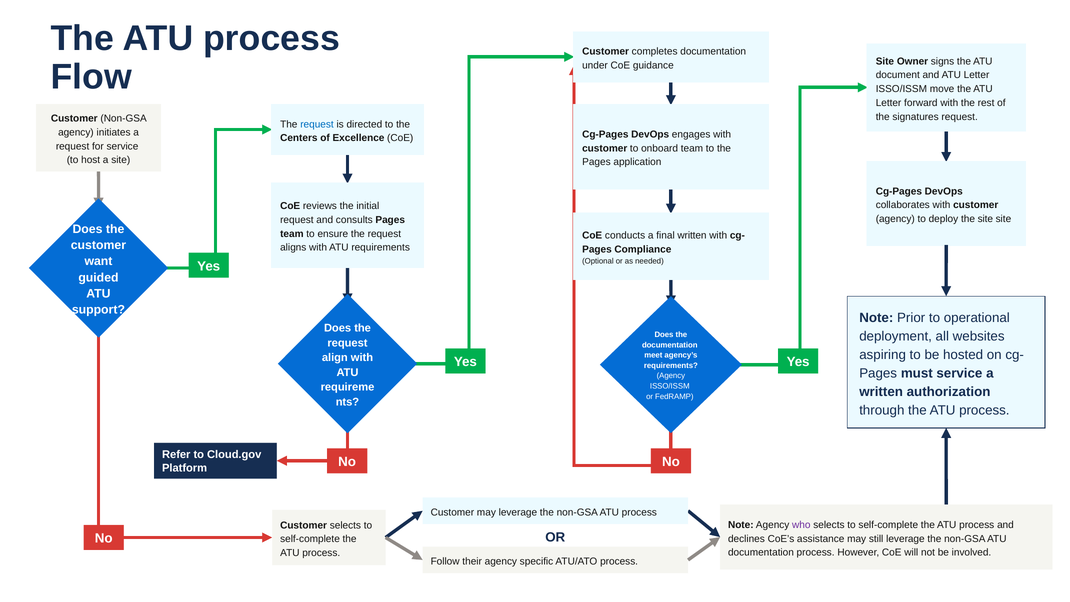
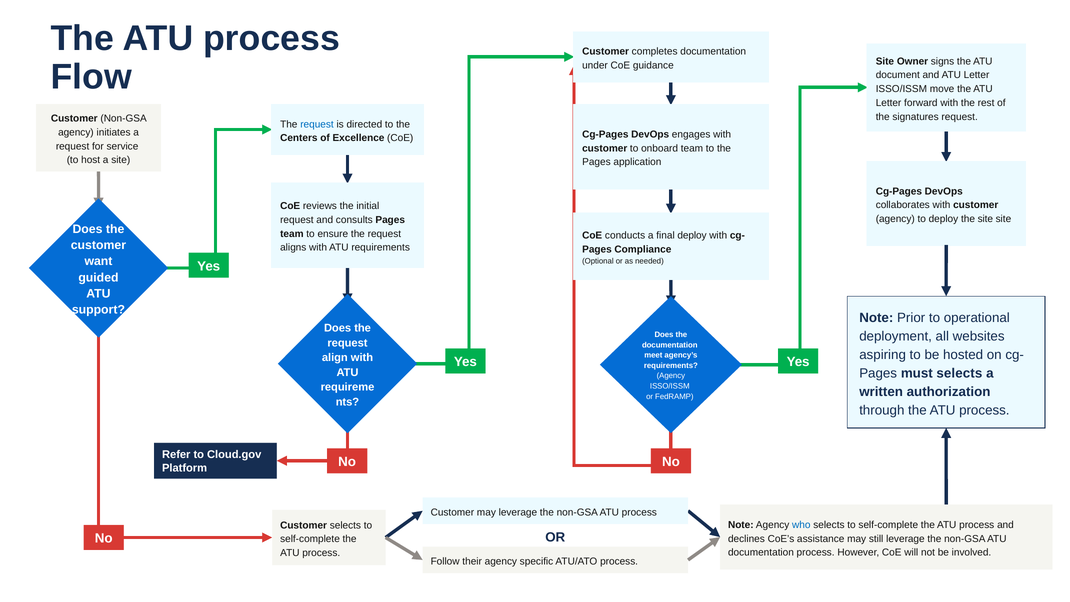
final written: written -> deploy
must service: service -> selects
who colour: purple -> blue
